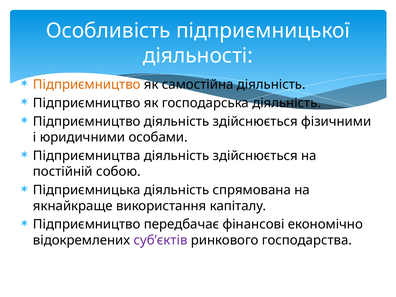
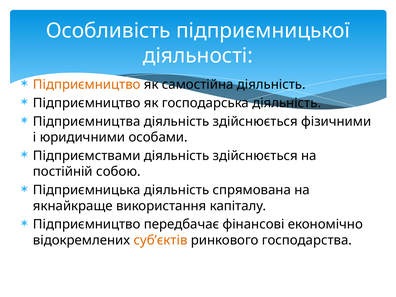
Підприємництво at (87, 121): Підприємництво -> Підприємництва
Підприємництва: Підприємництва -> Підприємствами
суб’єктів colour: purple -> orange
